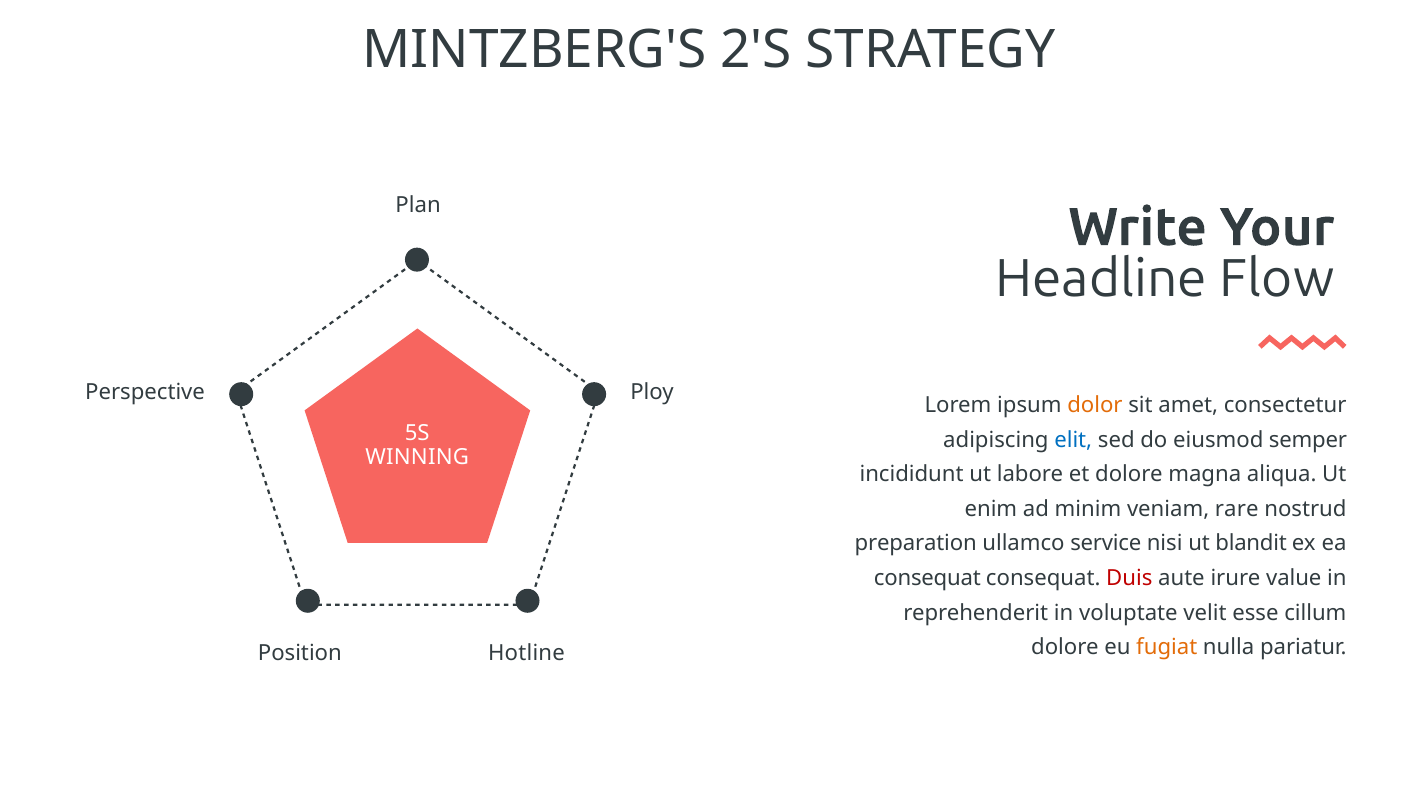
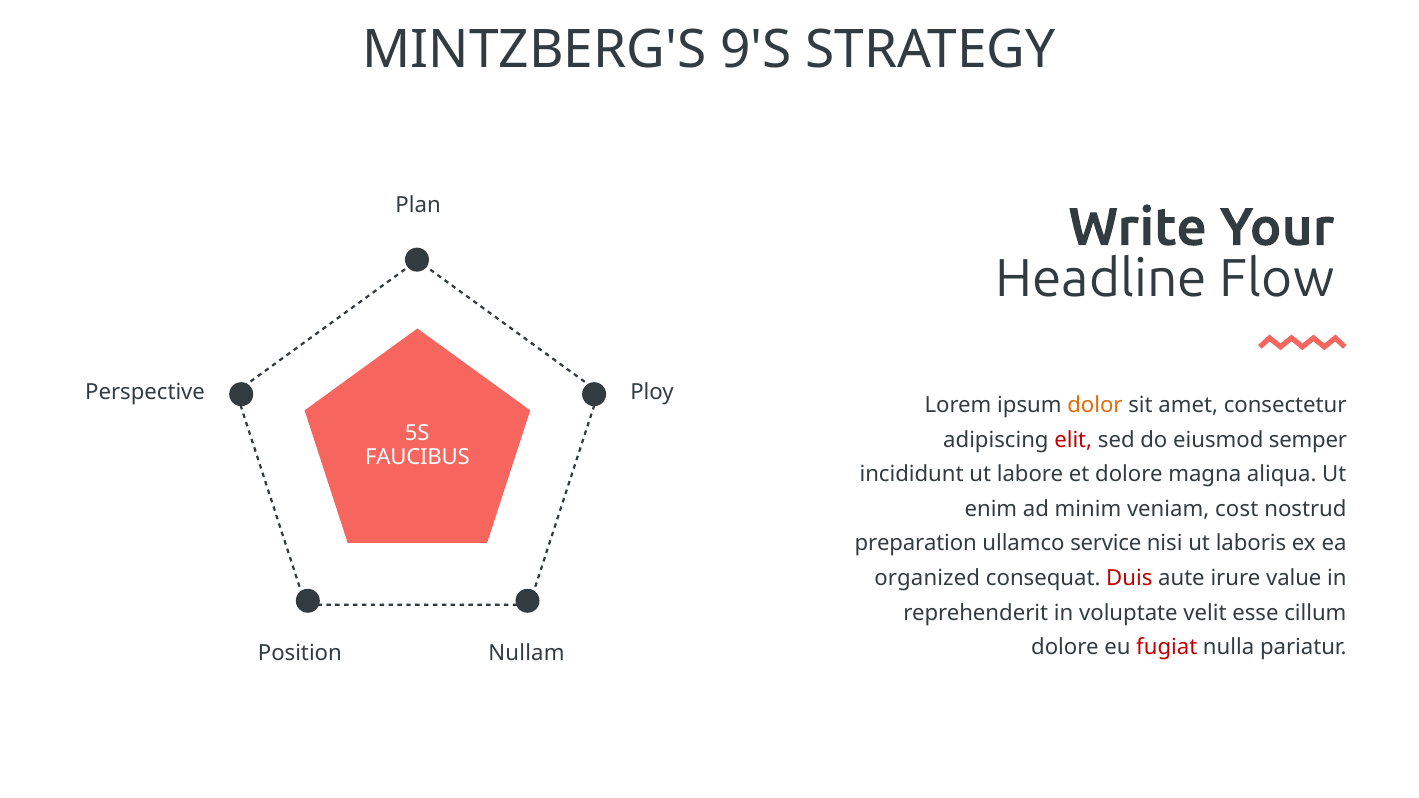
2'S: 2'S -> 9'S
elit colour: blue -> red
WINNING: WINNING -> FAUCIBUS
rare: rare -> cost
blandit: blandit -> laboris
consequat at (927, 578): consequat -> organized
fugiat colour: orange -> red
Hotline: Hotline -> Nullam
